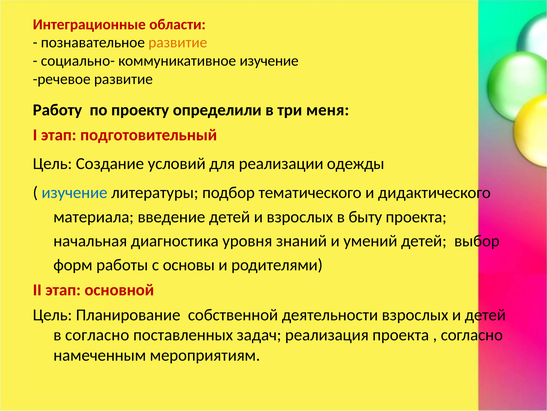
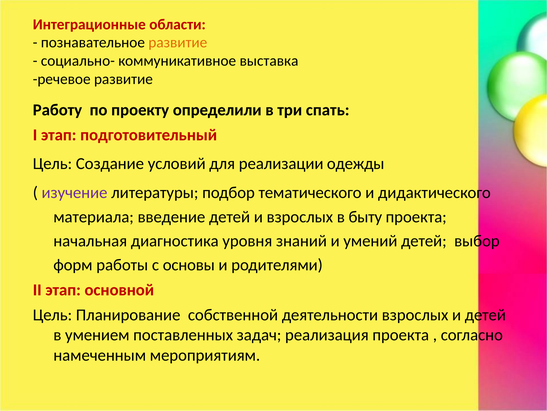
коммуникативное изучение: изучение -> выставка
меня: меня -> спать
изучение at (75, 192) colour: blue -> purple
в согласно: согласно -> умением
